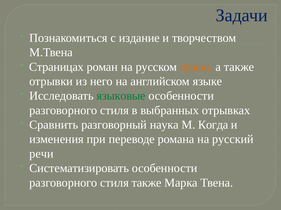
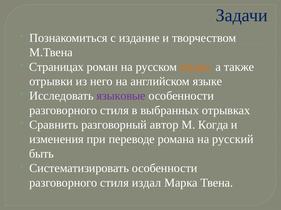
языковые colour: green -> purple
наука: наука -> автор
речи: речи -> быть
стиля также: также -> издал
